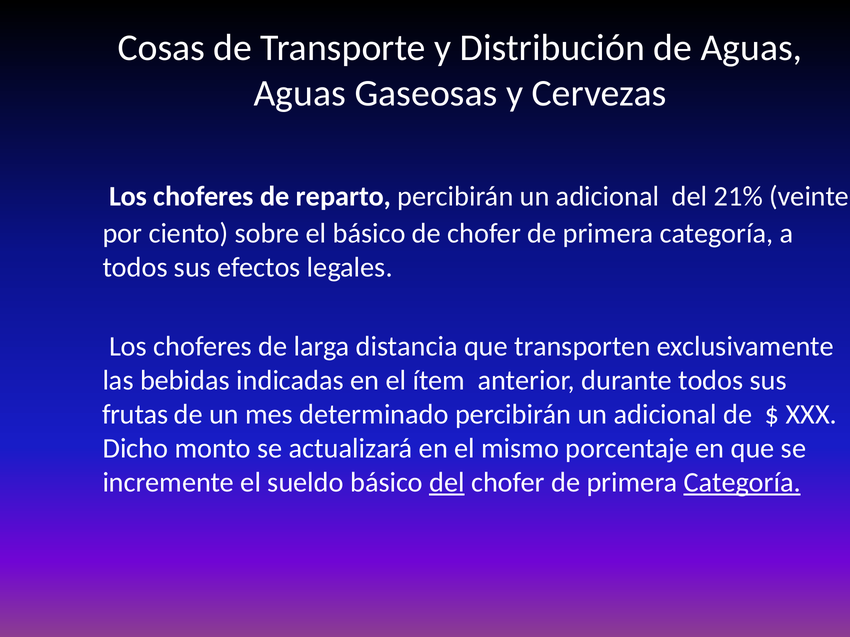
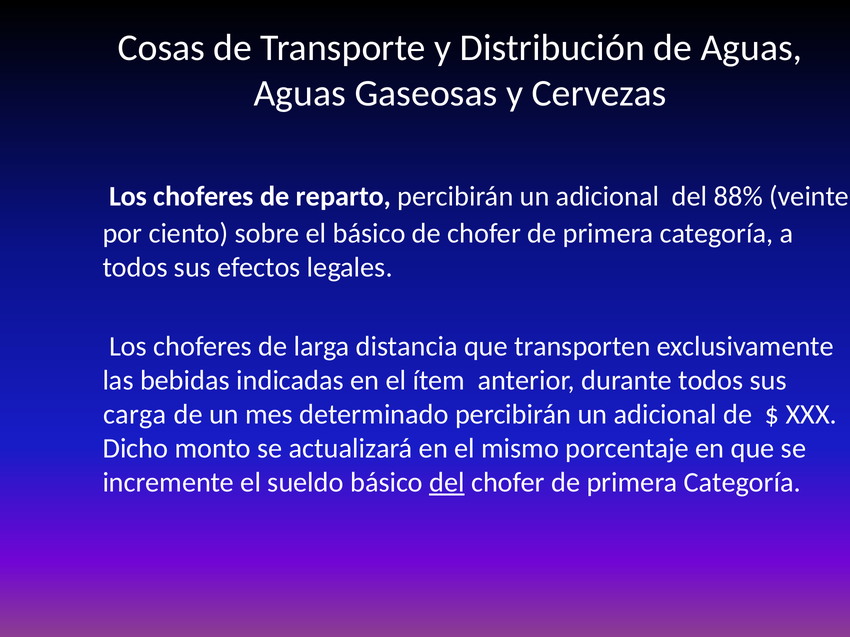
21%: 21% -> 88%
frutas: frutas -> carga
Categoría at (742, 483) underline: present -> none
